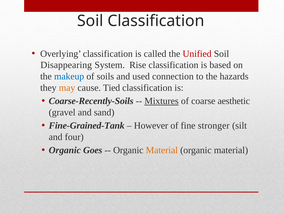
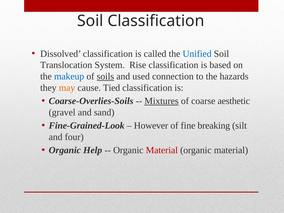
Overlying: Overlying -> Dissolved
Unified colour: red -> blue
Disappearing: Disappearing -> Translocation
soils underline: none -> present
Coarse-Recently-Soils: Coarse-Recently-Soils -> Coarse-Overlies-Soils
Fine-Grained-Tank: Fine-Grained-Tank -> Fine-Grained-Look
stronger: stronger -> breaking
Goes: Goes -> Help
Material at (162, 150) colour: orange -> red
